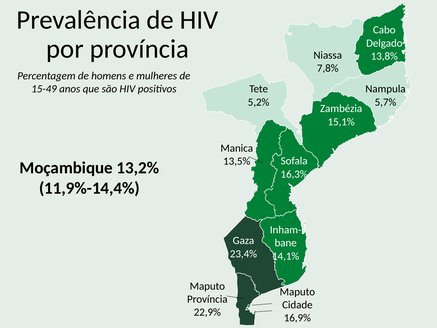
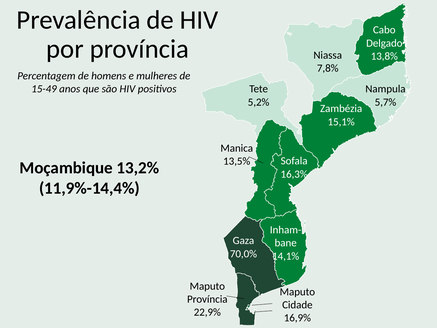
23,4%: 23,4% -> 70,0%
